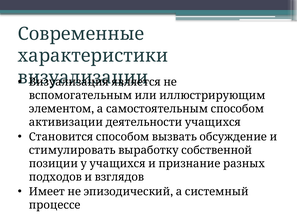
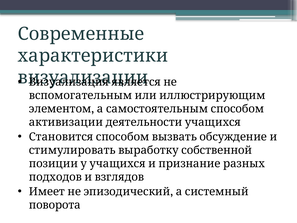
процессе: процессе -> поворота
